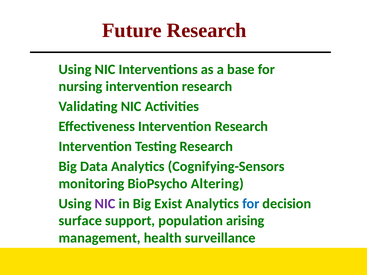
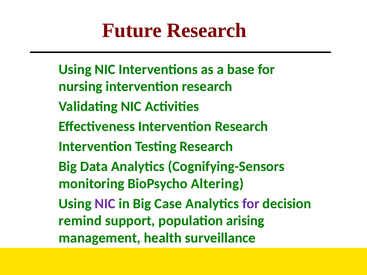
Exist: Exist -> Case
for at (251, 204) colour: blue -> purple
surface: surface -> remind
